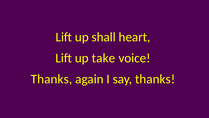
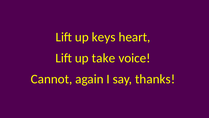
shall: shall -> keys
Thanks at (51, 79): Thanks -> Cannot
